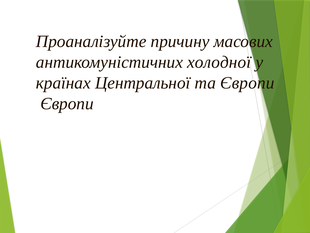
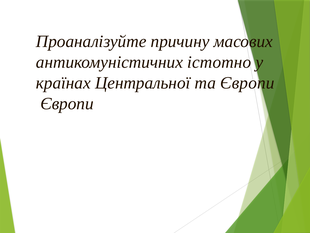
холодної: холодної -> істотно
